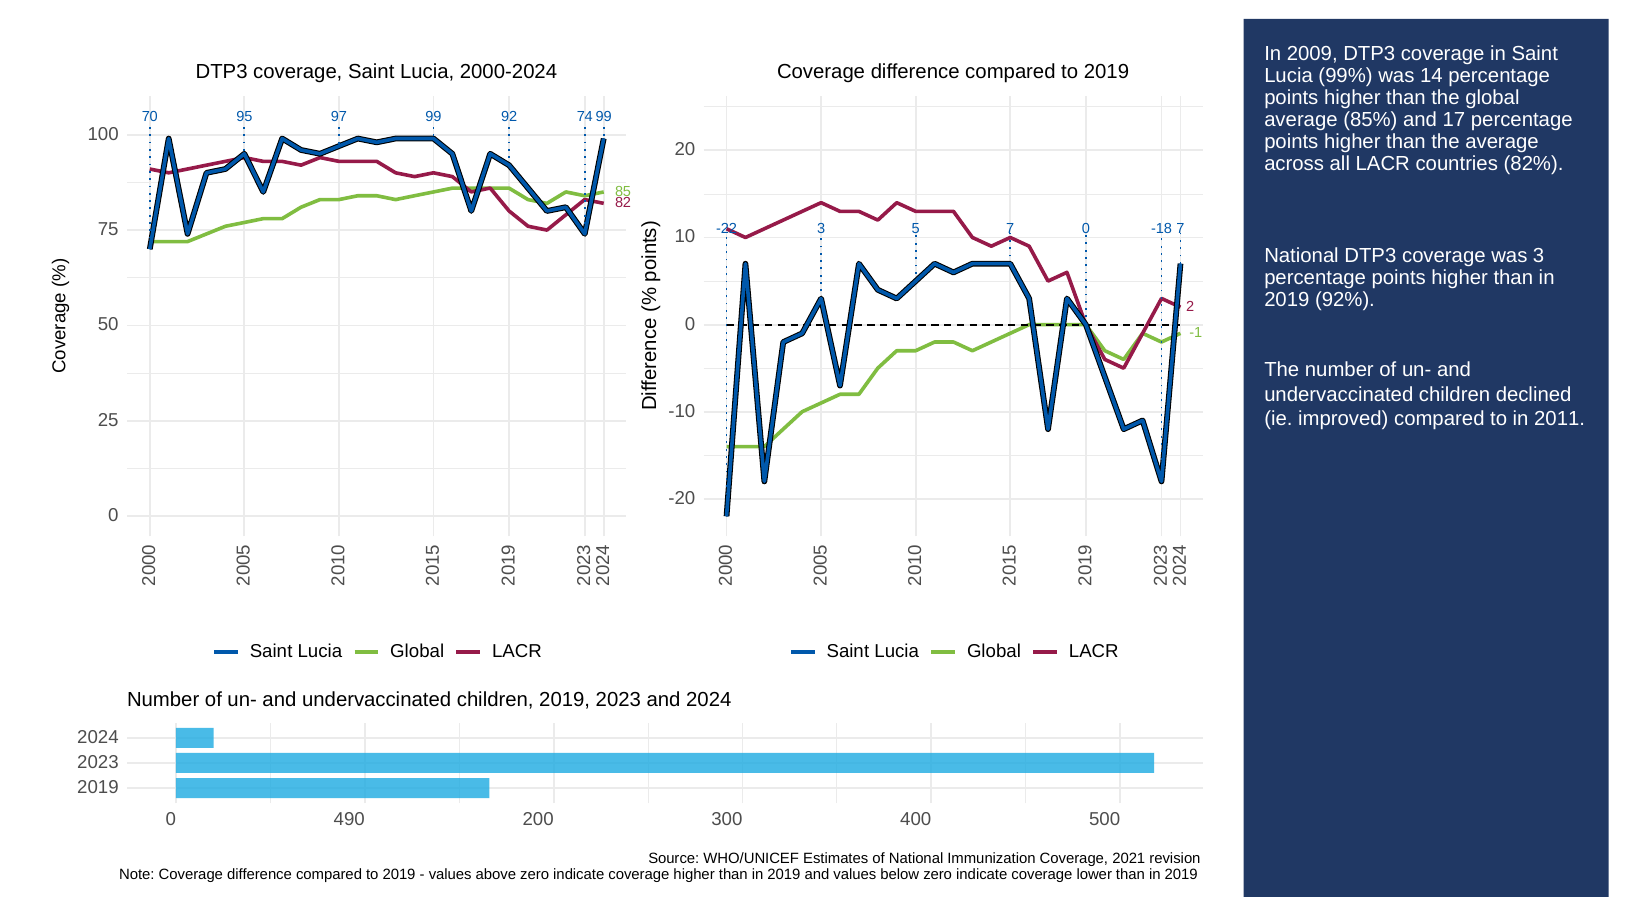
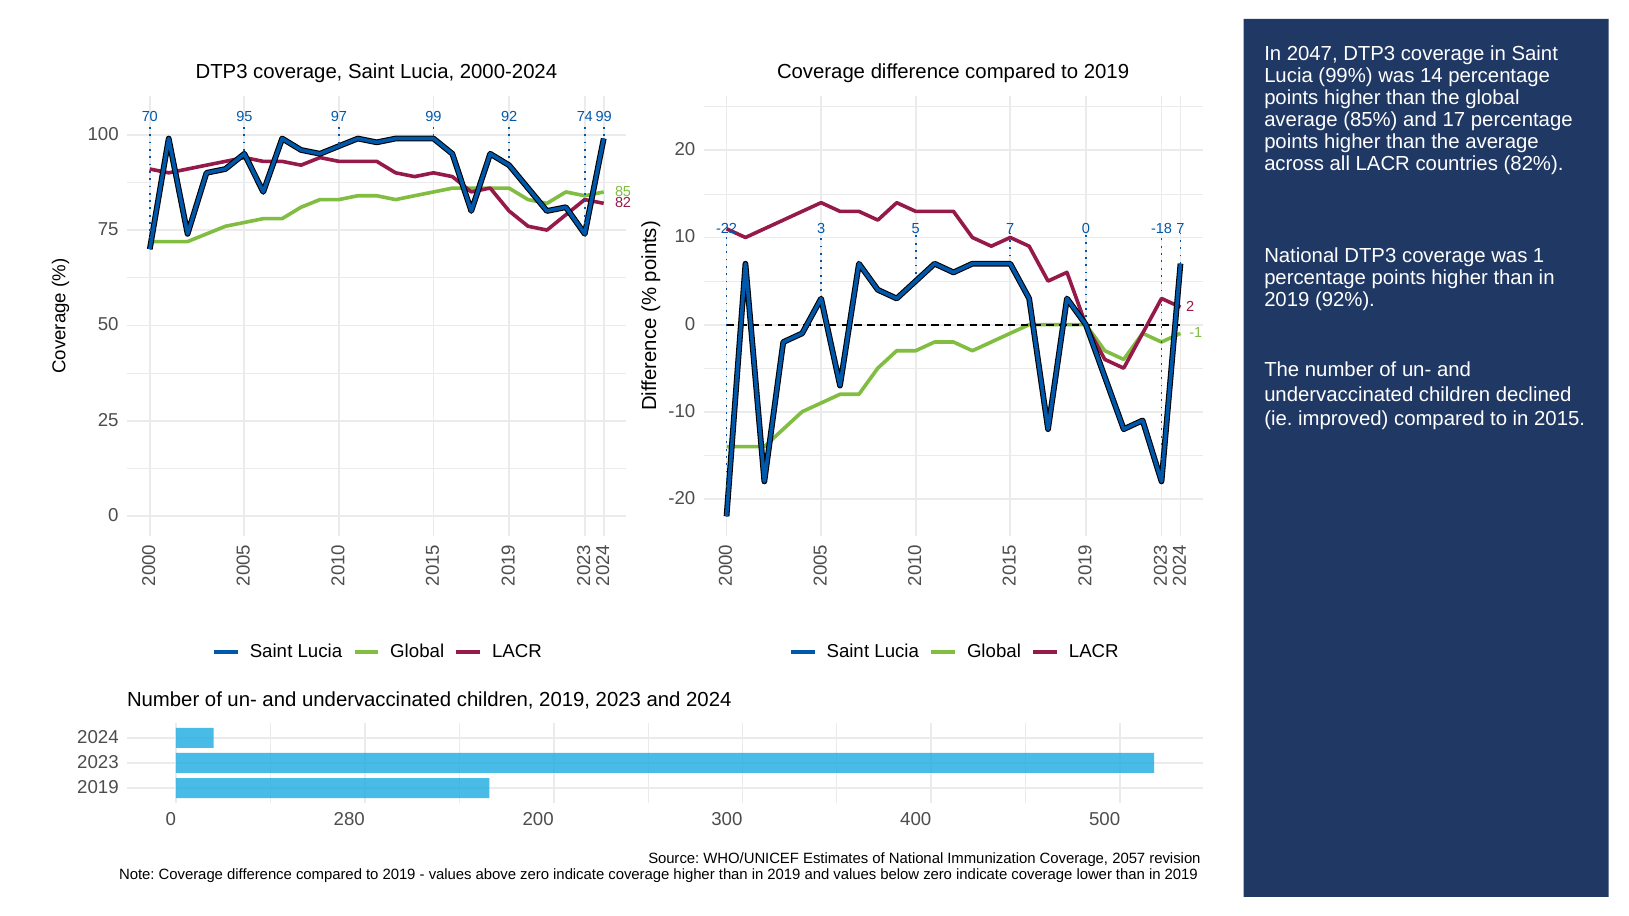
2009: 2009 -> 2047
was 3: 3 -> 1
2011: 2011 -> 2015
490: 490 -> 280
2021: 2021 -> 2057
